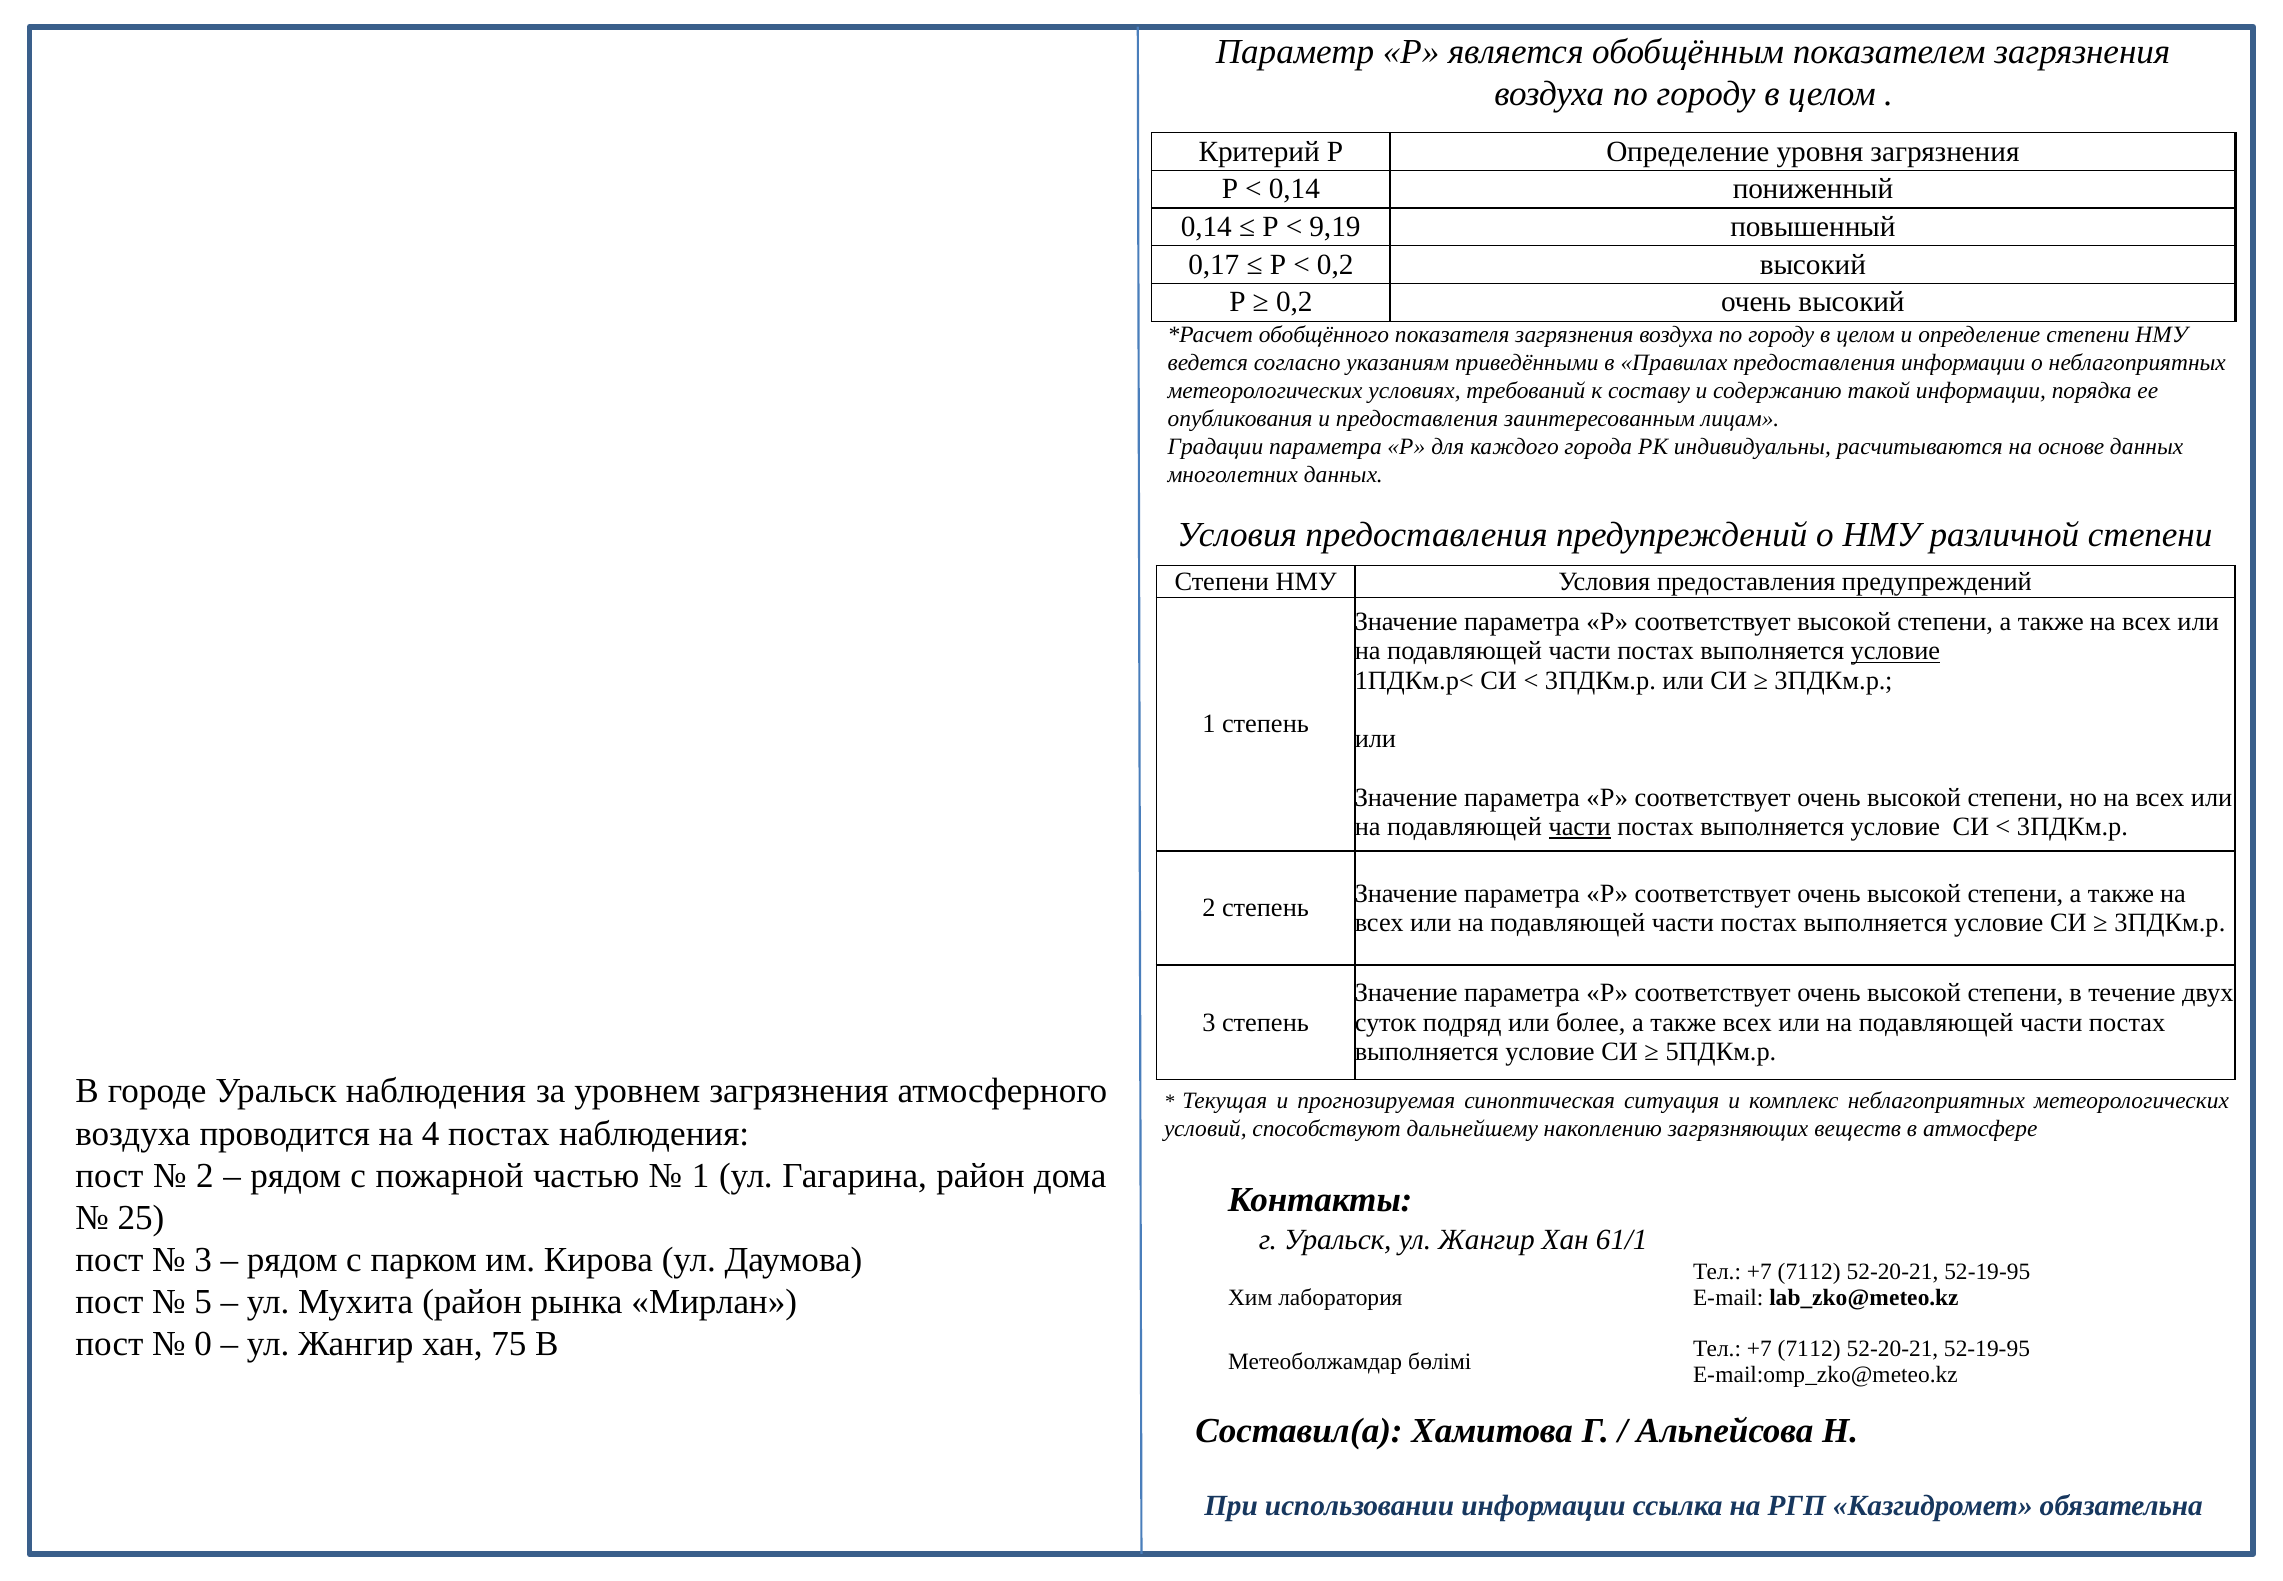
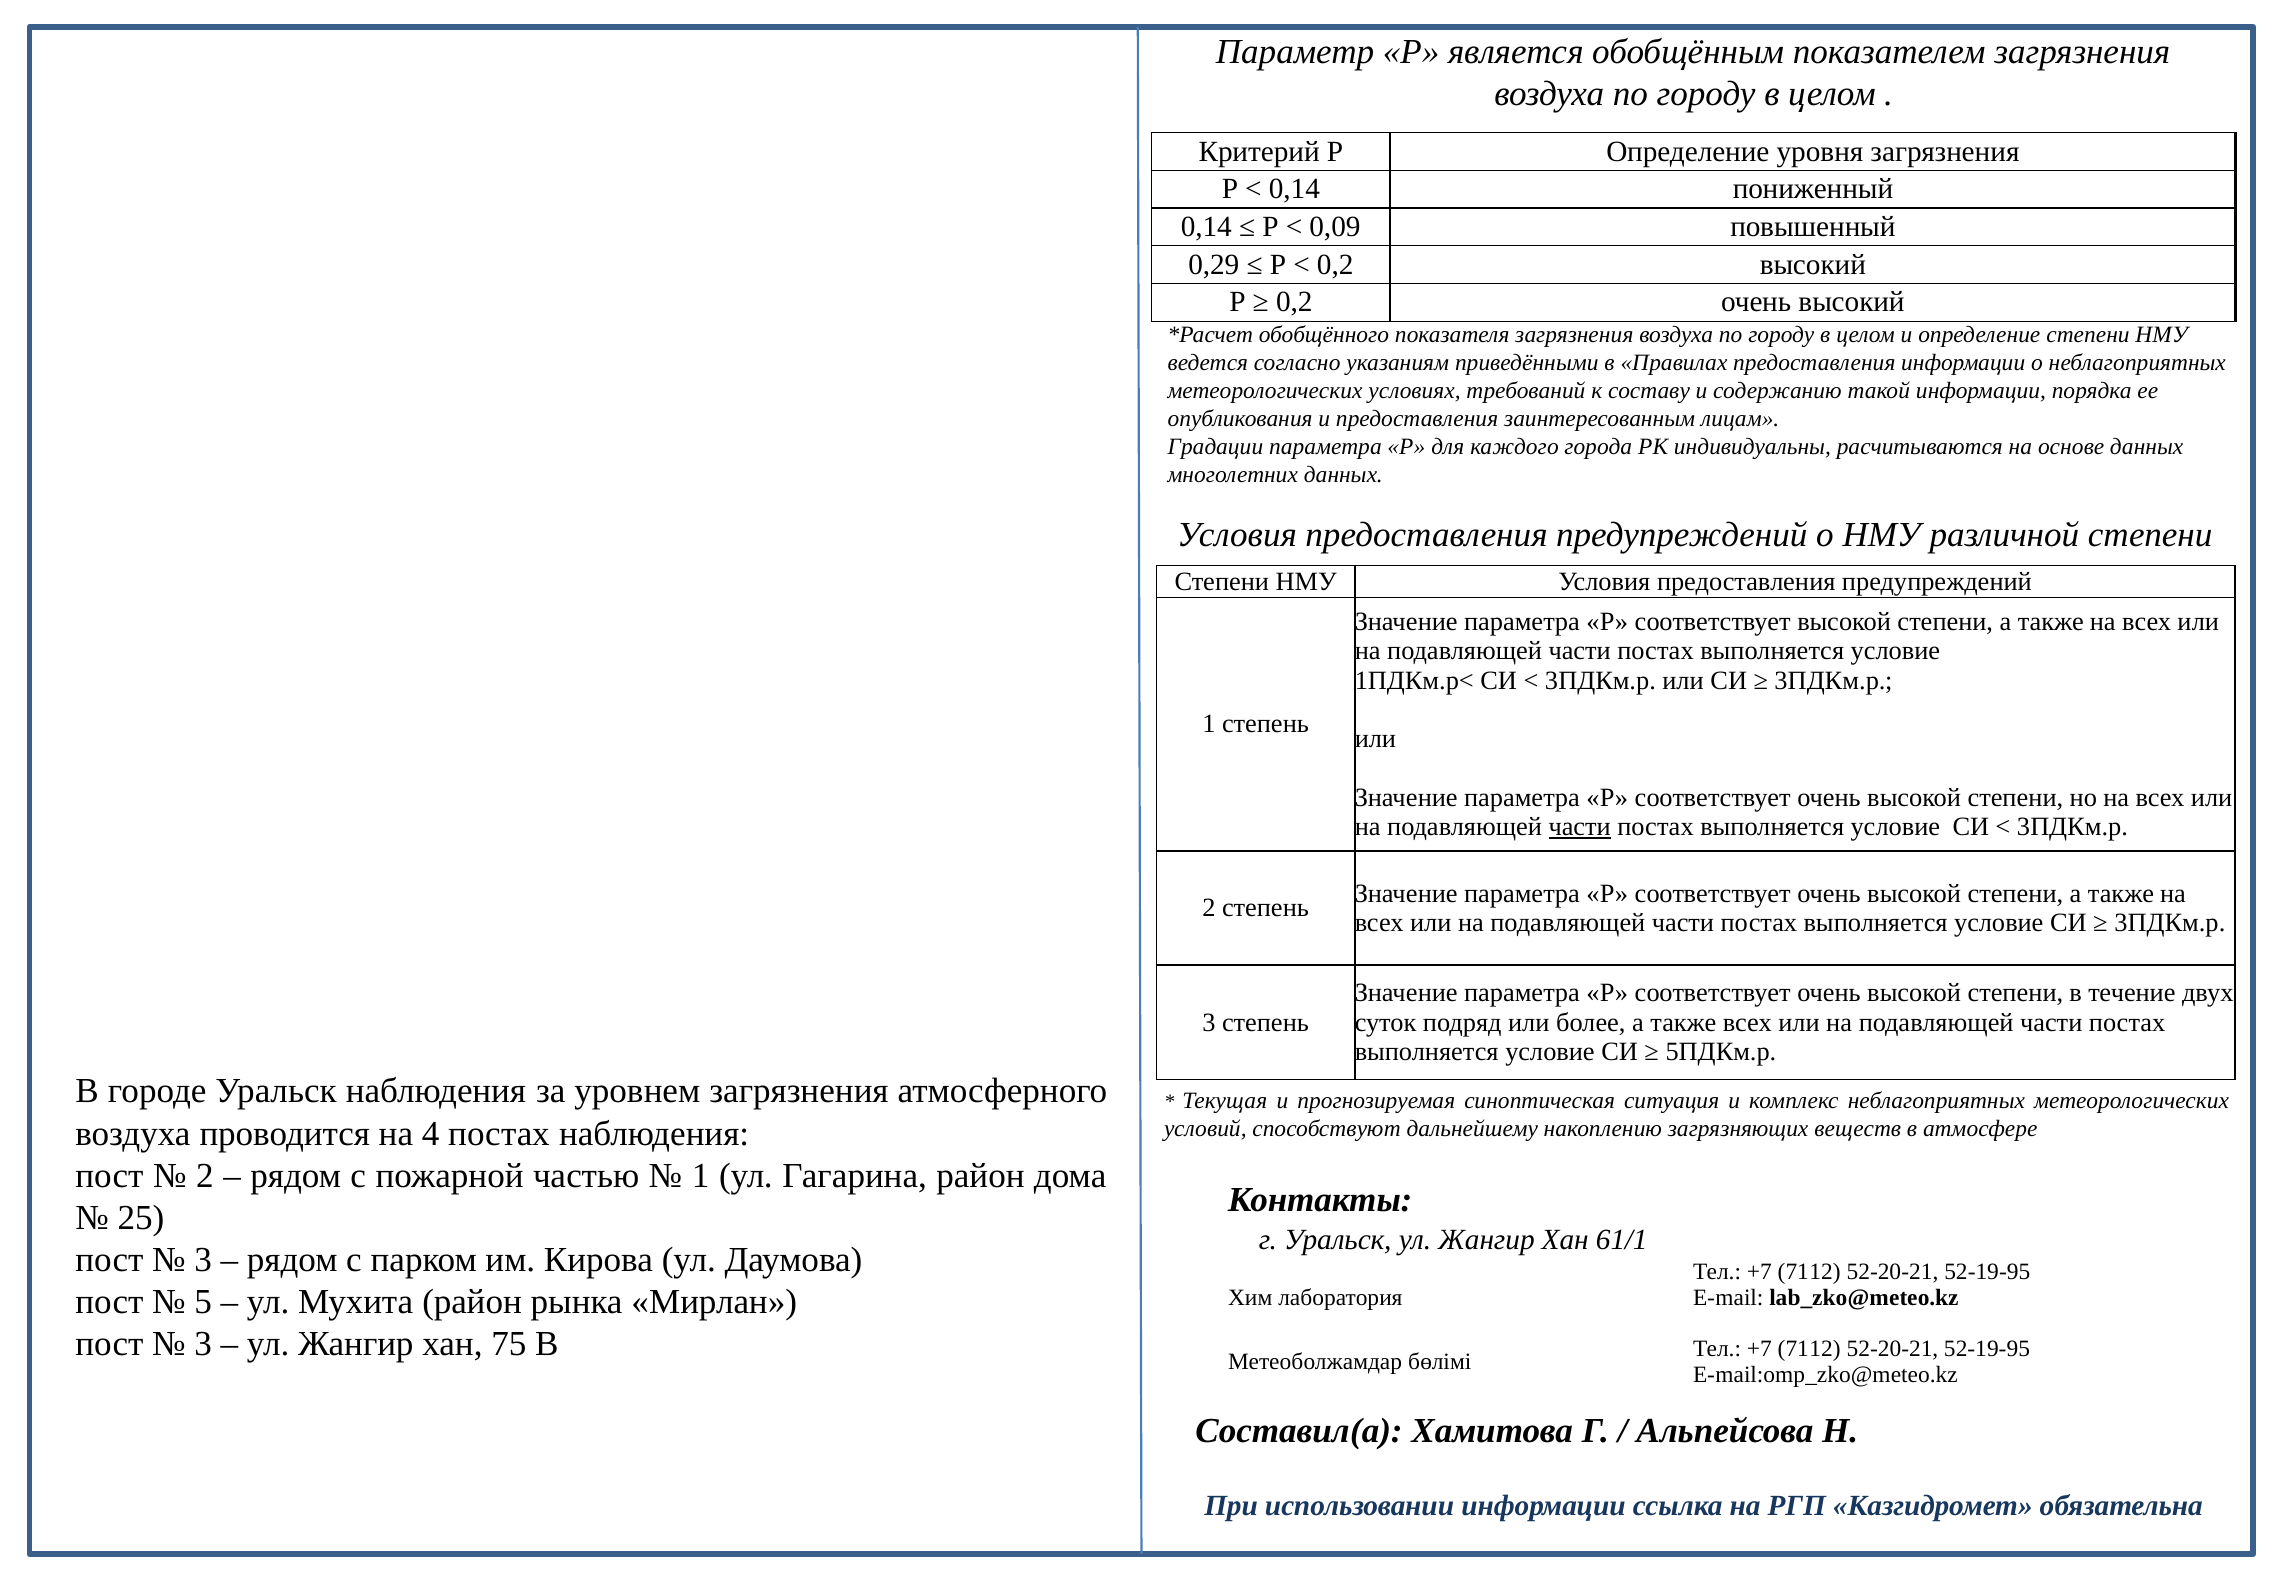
9,19: 9,19 -> 0,09
0,17: 0,17 -> 0,29
условие at (1895, 651) underline: present -> none
0 at (203, 1344): 0 -> 3
